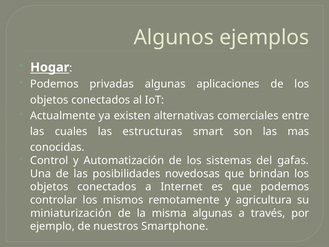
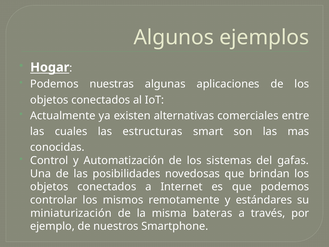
privadas: privadas -> nuestras
agricultura: agricultura -> estándares
misma algunas: algunas -> bateras
